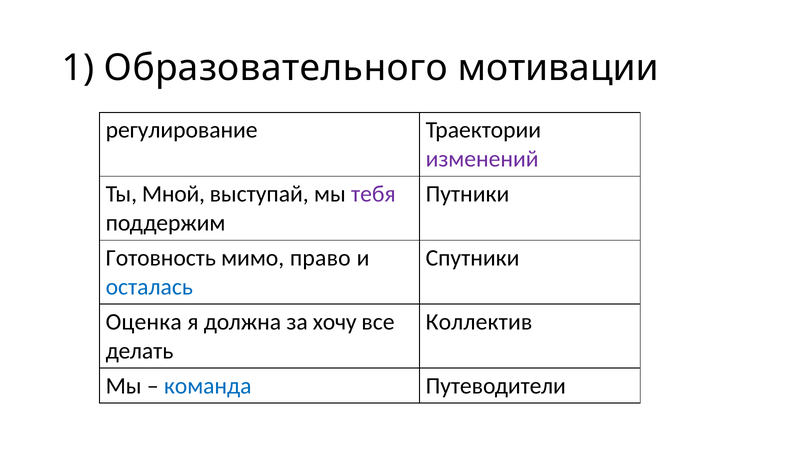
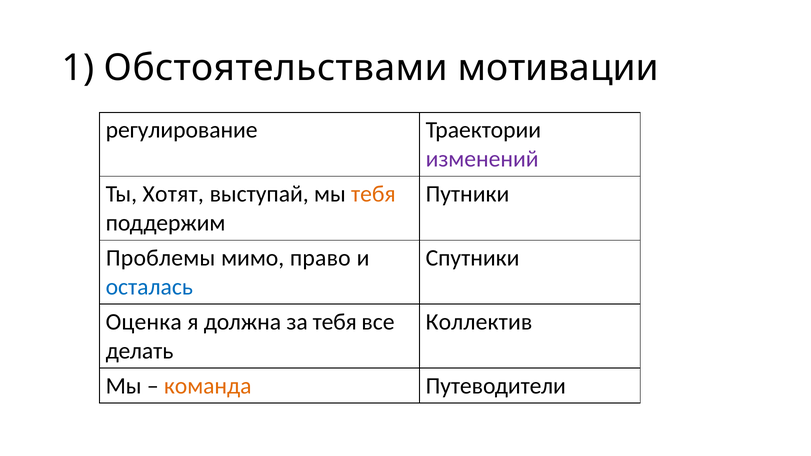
Образовательного: Образовательного -> Обстоятельствами
Мной: Мной -> Хотят
тебя at (373, 194) colour: purple -> orange
Готовность: Готовность -> Проблемы
за хочу: хочу -> тебя
команда colour: blue -> orange
